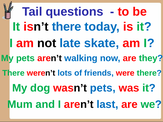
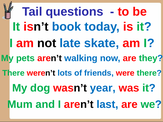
isn’t there: there -> book
wasn’t pets: pets -> year
